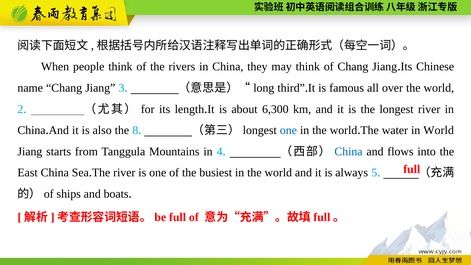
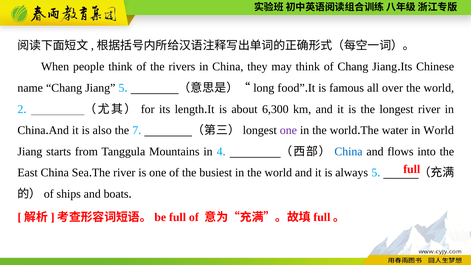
Jiang 3: 3 -> 5
third: third -> food
8: 8 -> 7
one at (288, 130) colour: blue -> purple
